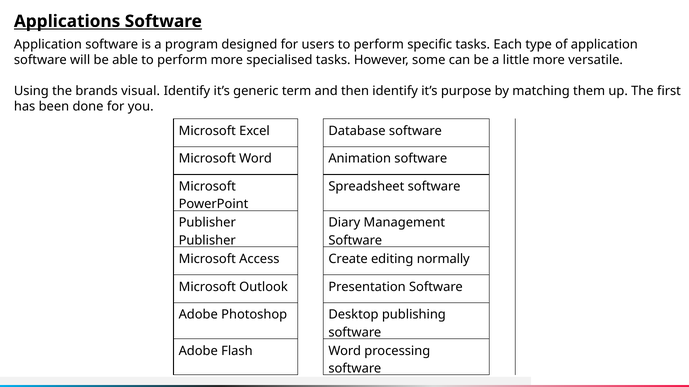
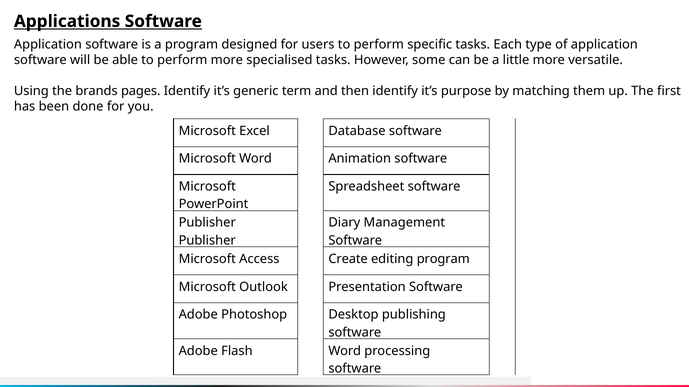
visual: visual -> pages
editing normally: normally -> program
